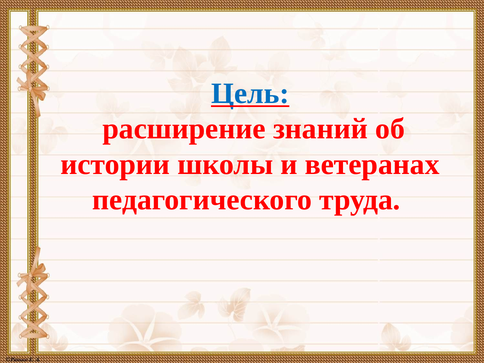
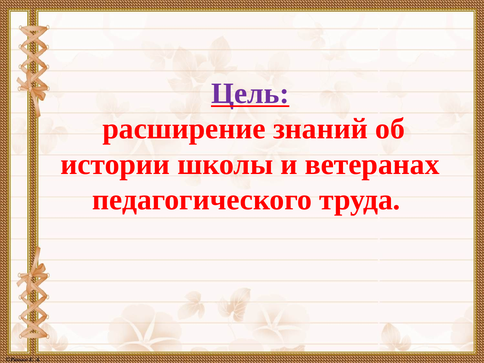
Цель colour: blue -> purple
